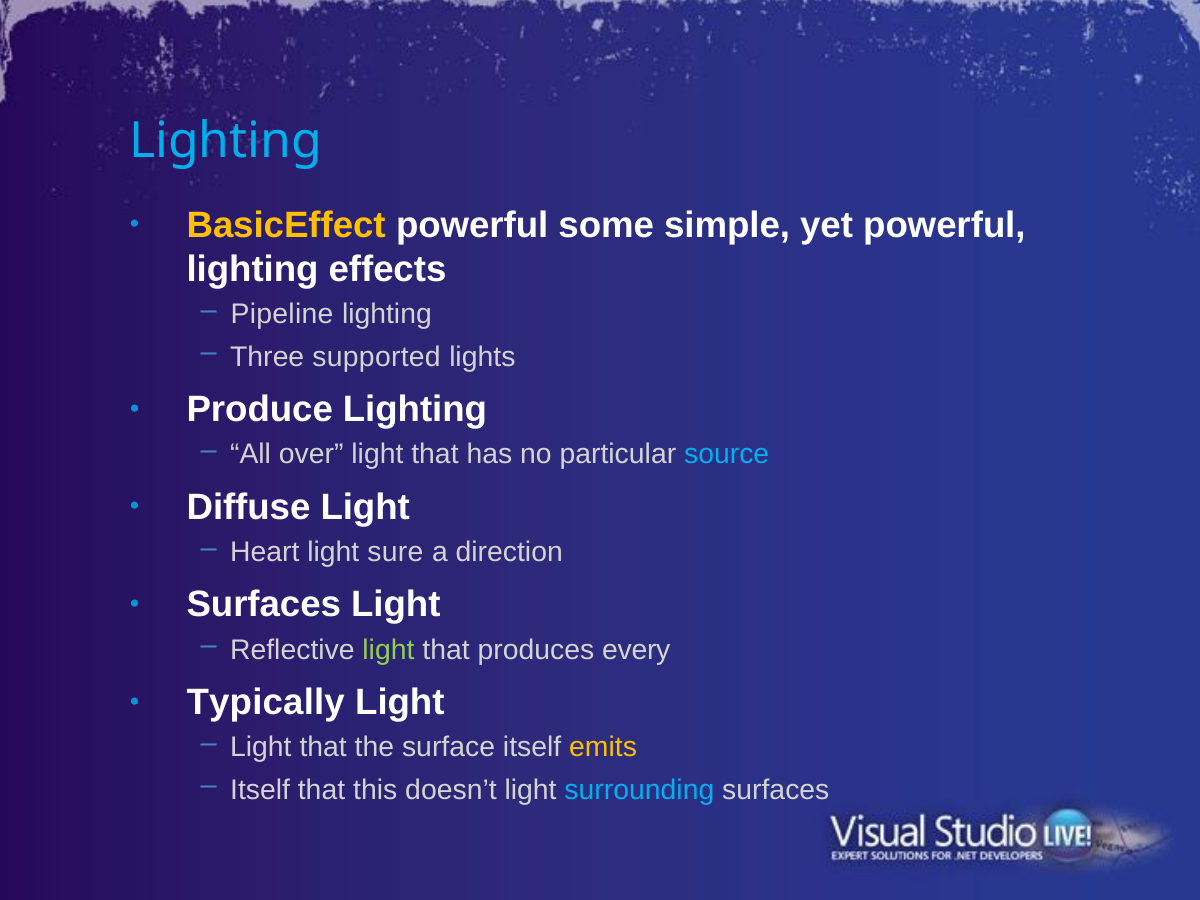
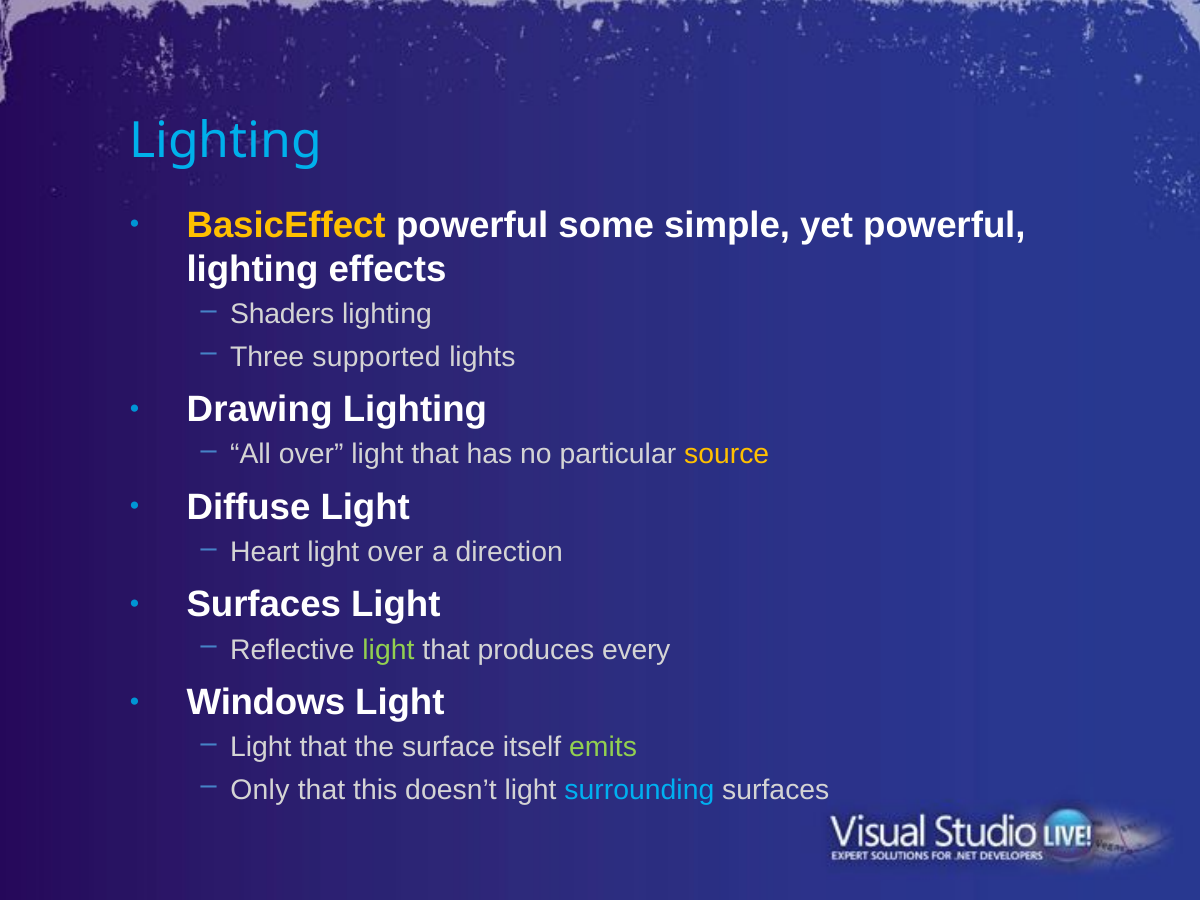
Pipeline: Pipeline -> Shaders
Produce: Produce -> Drawing
source colour: light blue -> yellow
light sure: sure -> over
Typically: Typically -> Windows
emits colour: yellow -> light green
Itself at (260, 790): Itself -> Only
